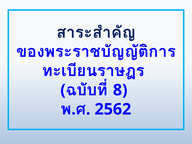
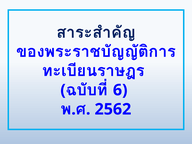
8: 8 -> 6
